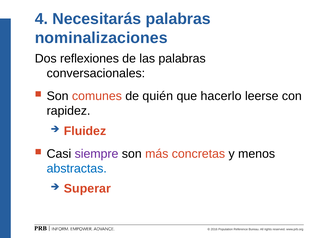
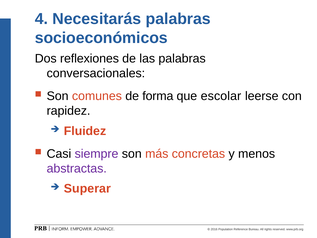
nominalizaciones: nominalizaciones -> socioeconómicos
quién: quién -> forma
hacerlo: hacerlo -> escolar
abstractas colour: blue -> purple
